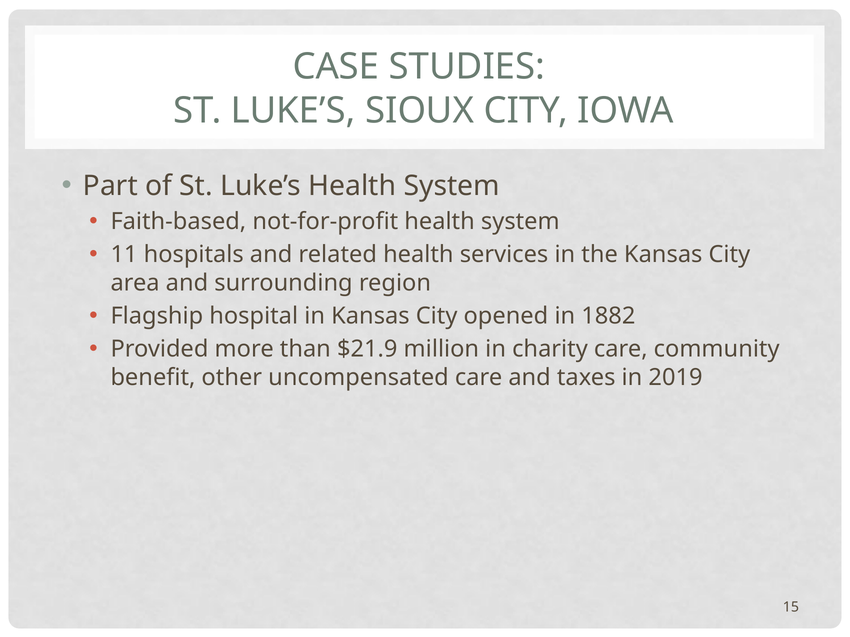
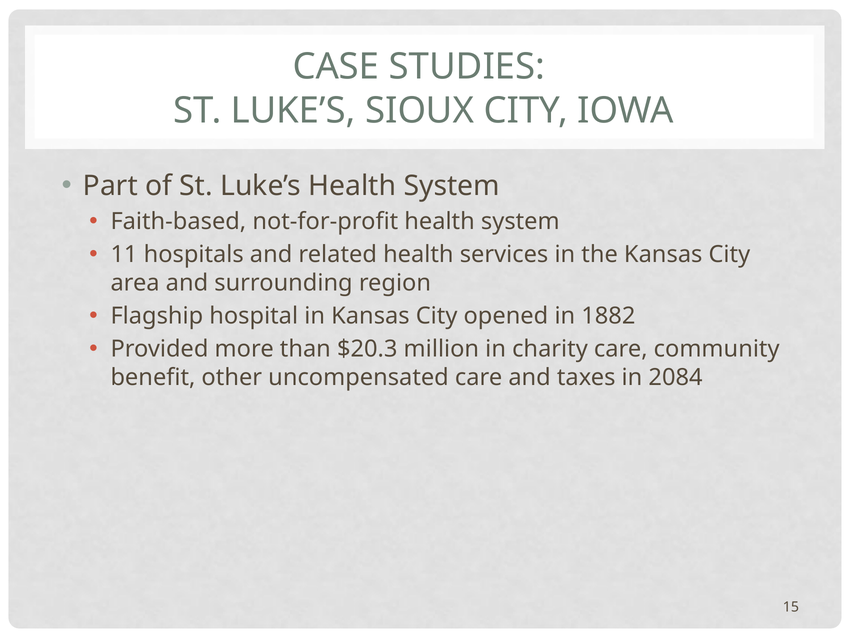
$21.9: $21.9 -> $20.3
2019: 2019 -> 2084
